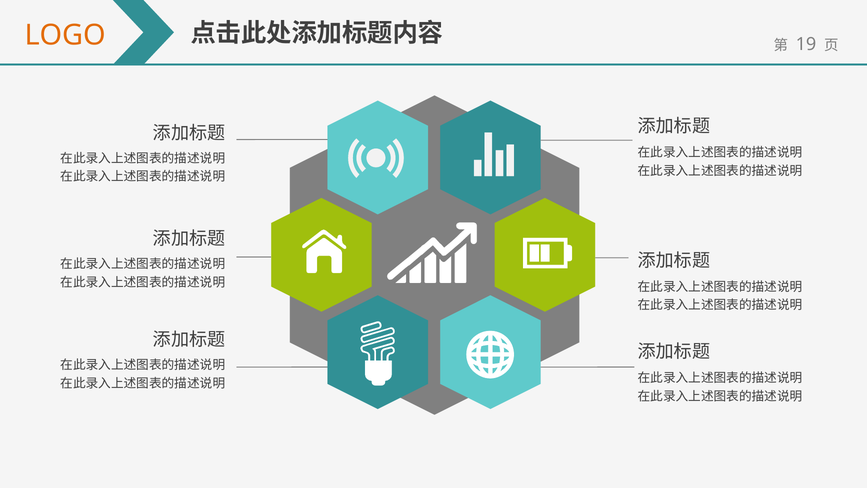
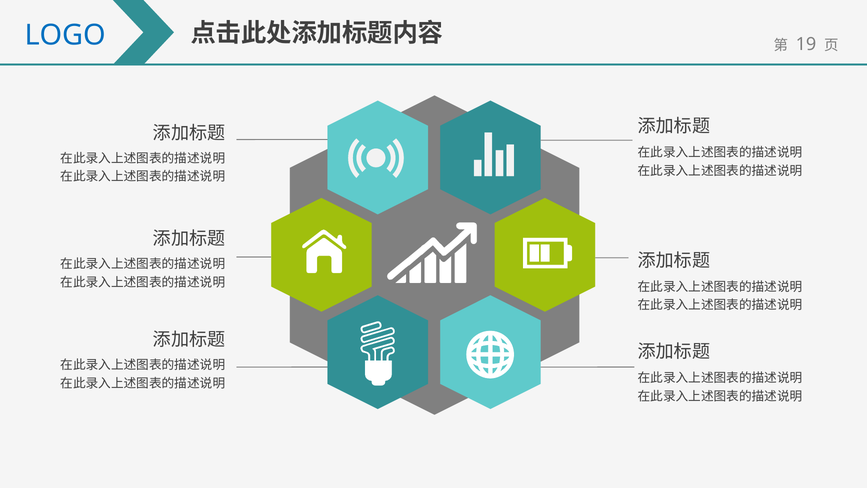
LOGO colour: orange -> blue
